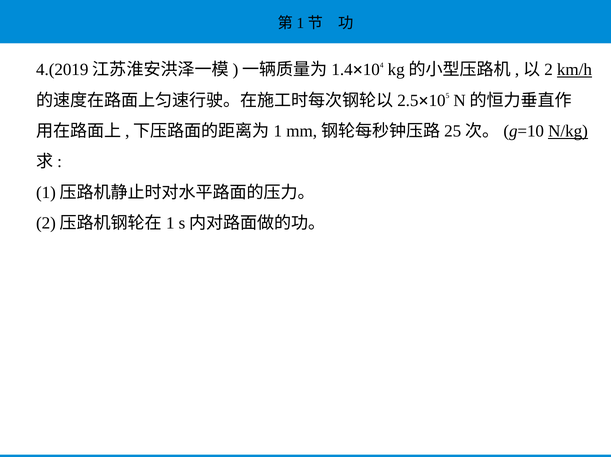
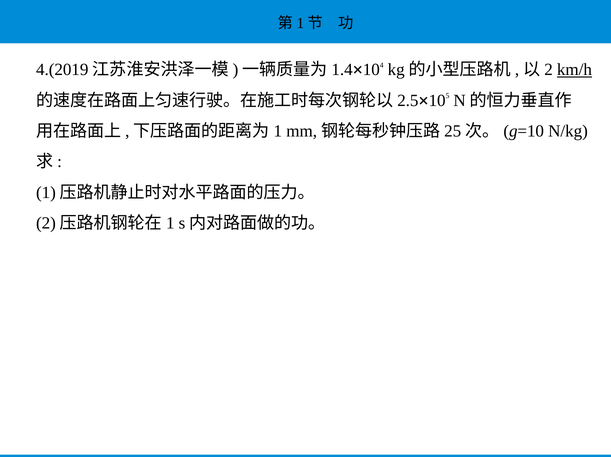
N/kg underline: present -> none
